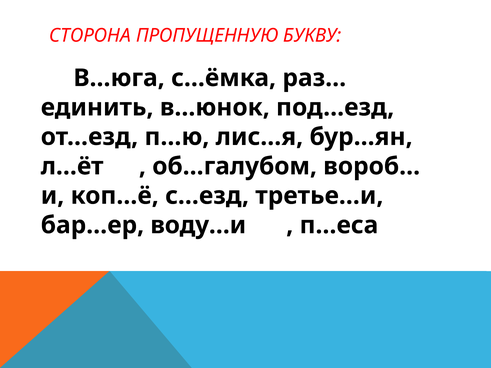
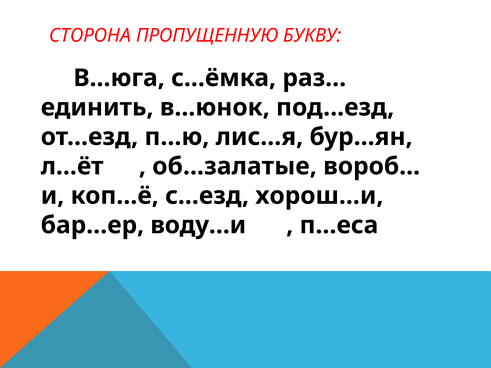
об…галубом: об…галубом -> об…залатые
третье…и: третье…и -> хорош…и
